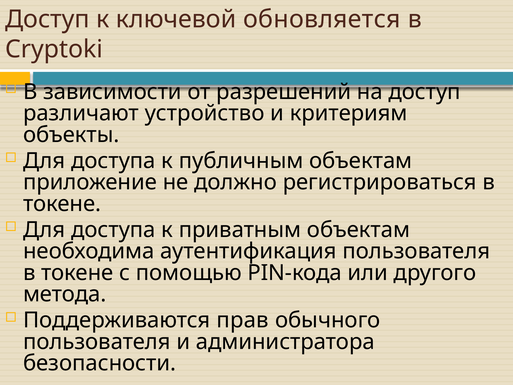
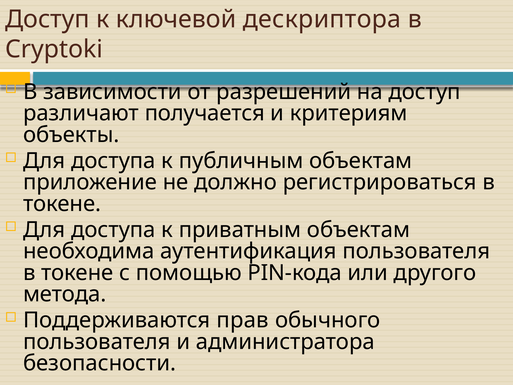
обновляется: обновляется -> дескриптора
устройство: устройство -> получается
